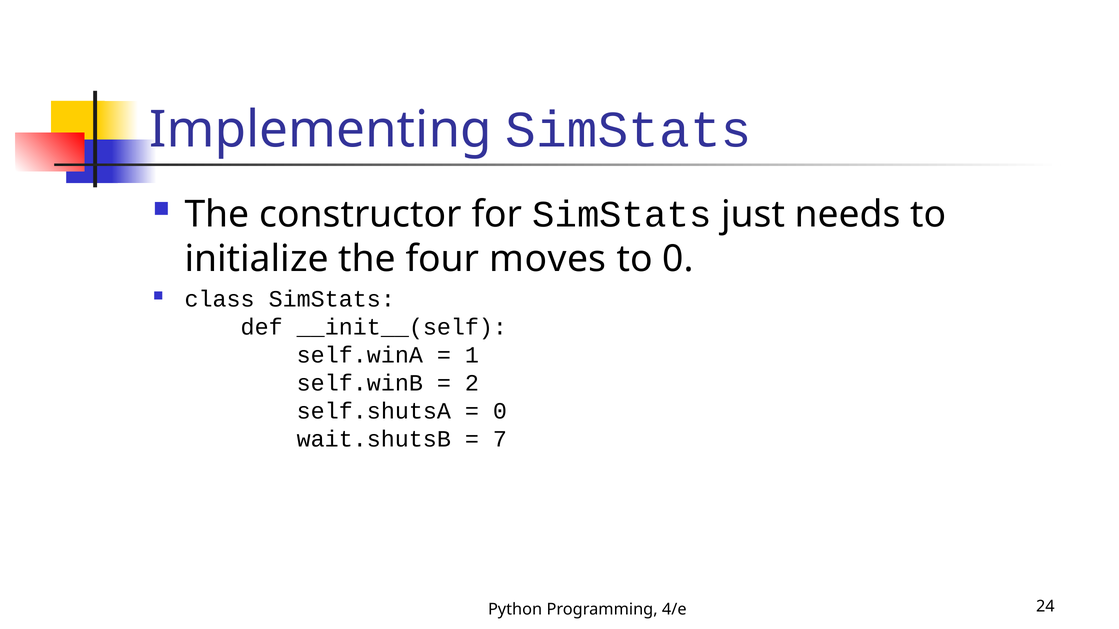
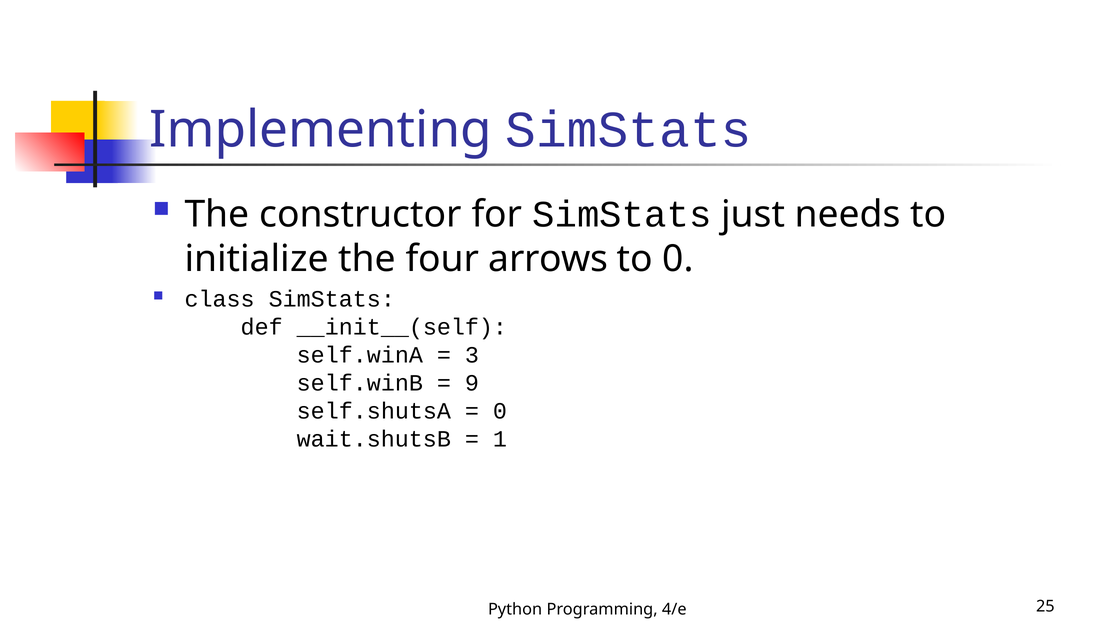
moves: moves -> arrows
1: 1 -> 3
2: 2 -> 9
7: 7 -> 1
24: 24 -> 25
